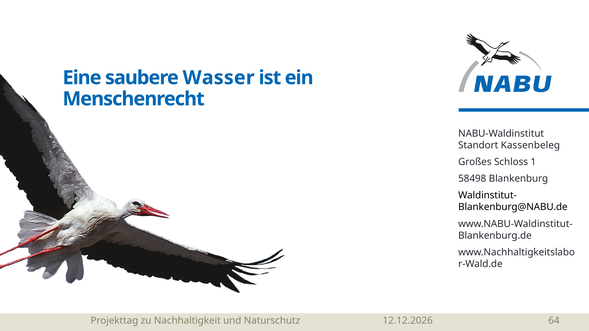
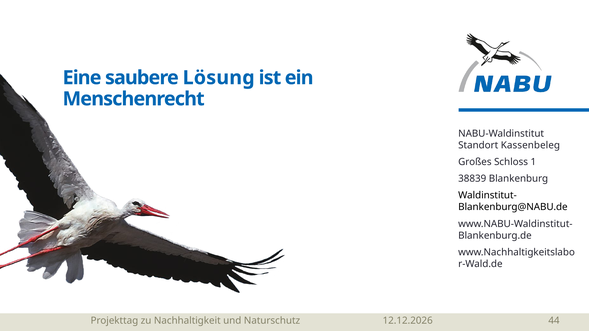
Wasser: Wasser -> Lösung
58498: 58498 -> 38839
64: 64 -> 44
